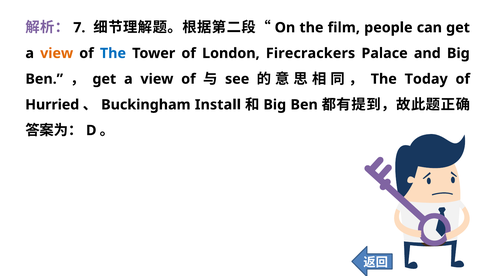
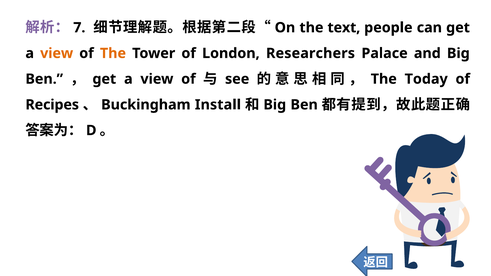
film: film -> text
The at (113, 53) colour: blue -> orange
Firecrackers: Firecrackers -> Researchers
Hurried: Hurried -> Recipes
